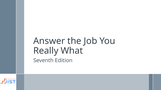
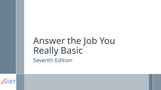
What: What -> Basic
